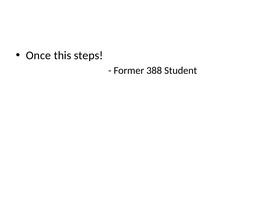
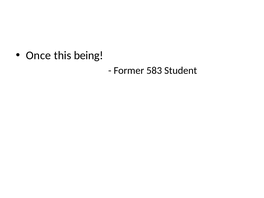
steps: steps -> being
388: 388 -> 583
